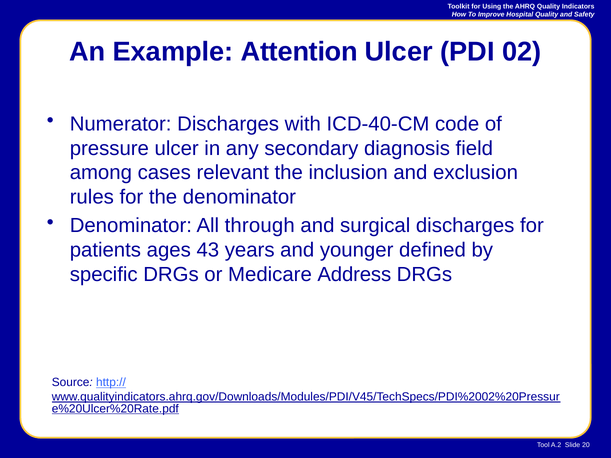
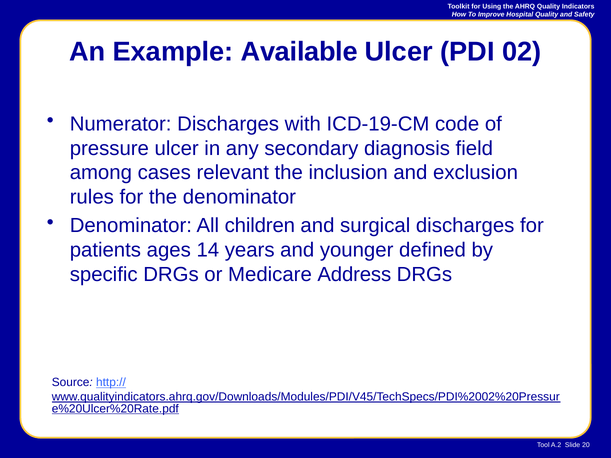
Attention: Attention -> Available
ICD-40-CM: ICD-40-CM -> ICD-19-CM
through: through -> children
43: 43 -> 14
